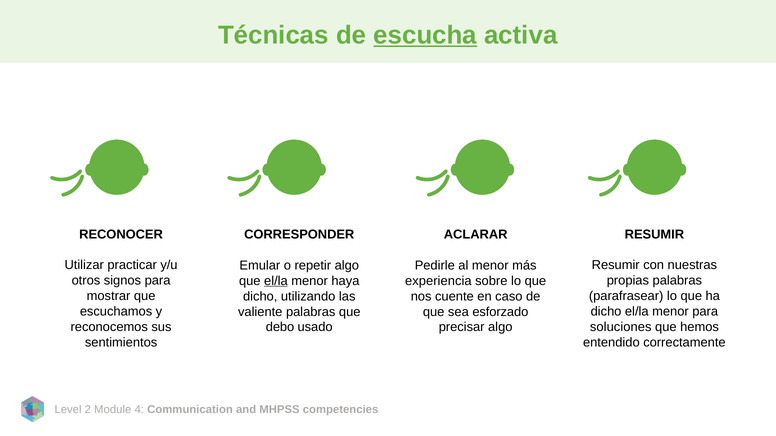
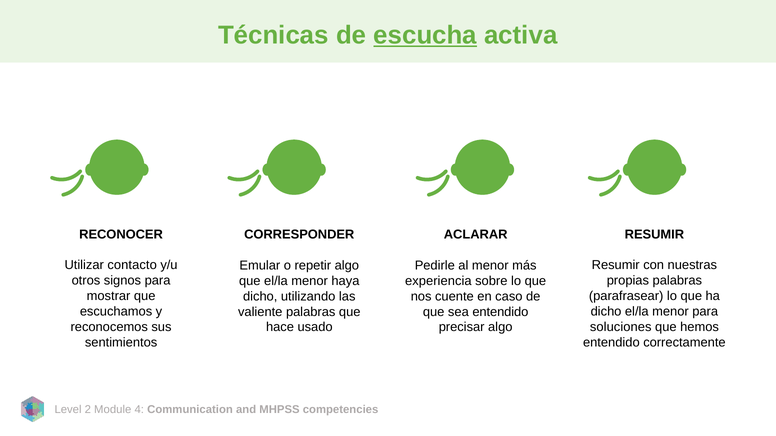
practicar: practicar -> contacto
el/la at (276, 281) underline: present -> none
sea esforzado: esforzado -> entendido
debo: debo -> hace
